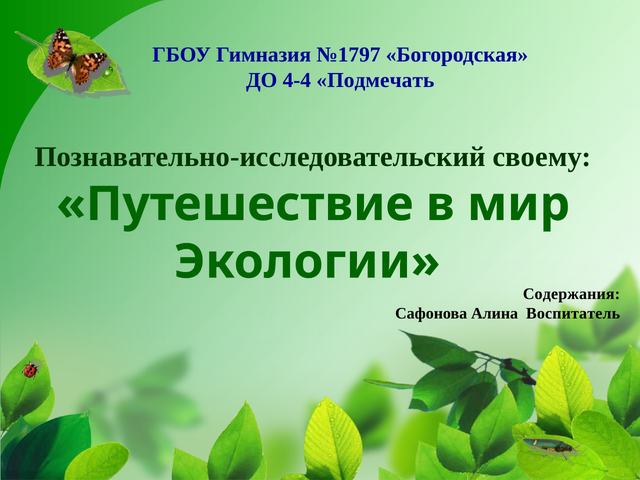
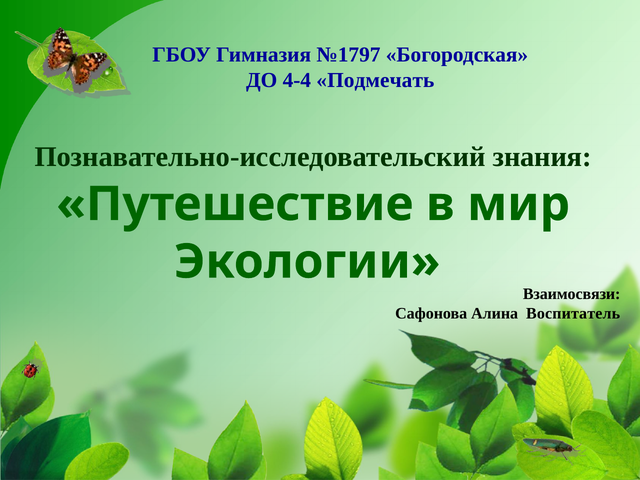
своему: своему -> знания
Содержания: Содержания -> Взаимосвязи
